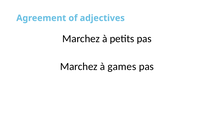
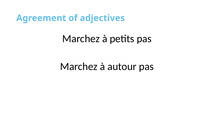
games: games -> autour
